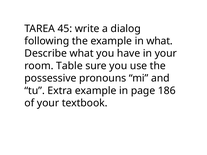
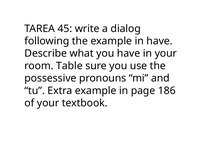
in what: what -> have
